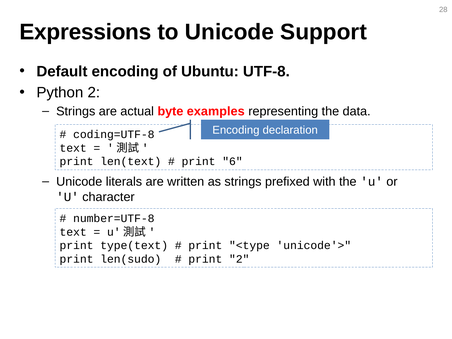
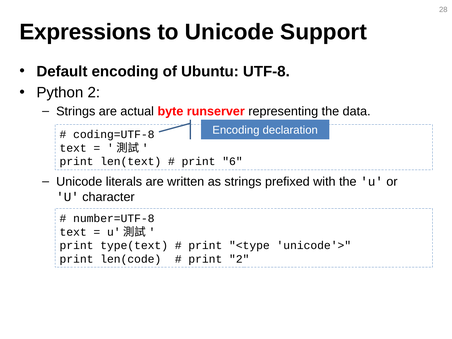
examples: examples -> runserver
len(sudo: len(sudo -> len(code
